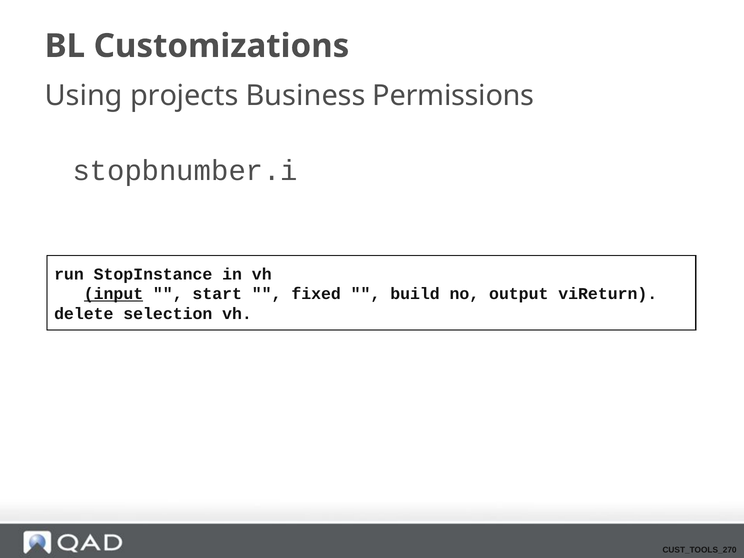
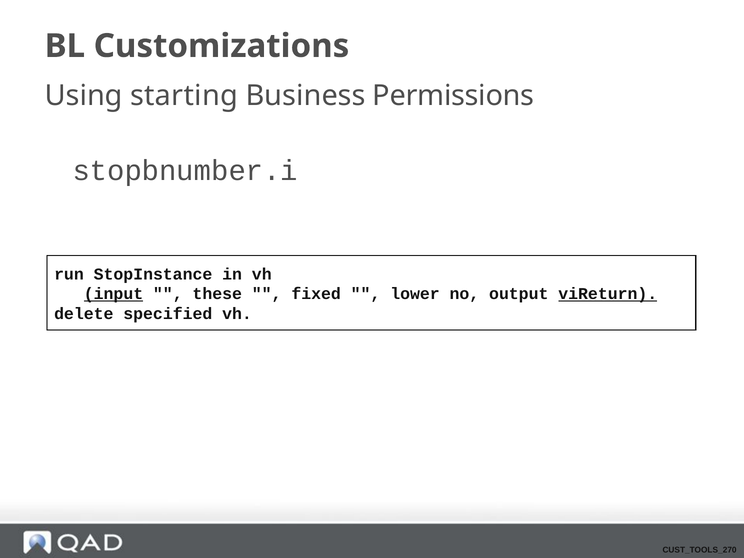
projects: projects -> starting
start: start -> these
build: build -> lower
viReturn underline: none -> present
selection: selection -> specified
